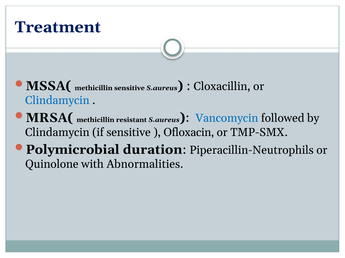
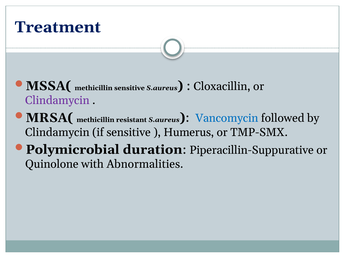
Clindamycin at (57, 101) colour: blue -> purple
Ofloxacin: Ofloxacin -> Humerus
Piperacillin-Neutrophils: Piperacillin-Neutrophils -> Piperacillin-Suppurative
